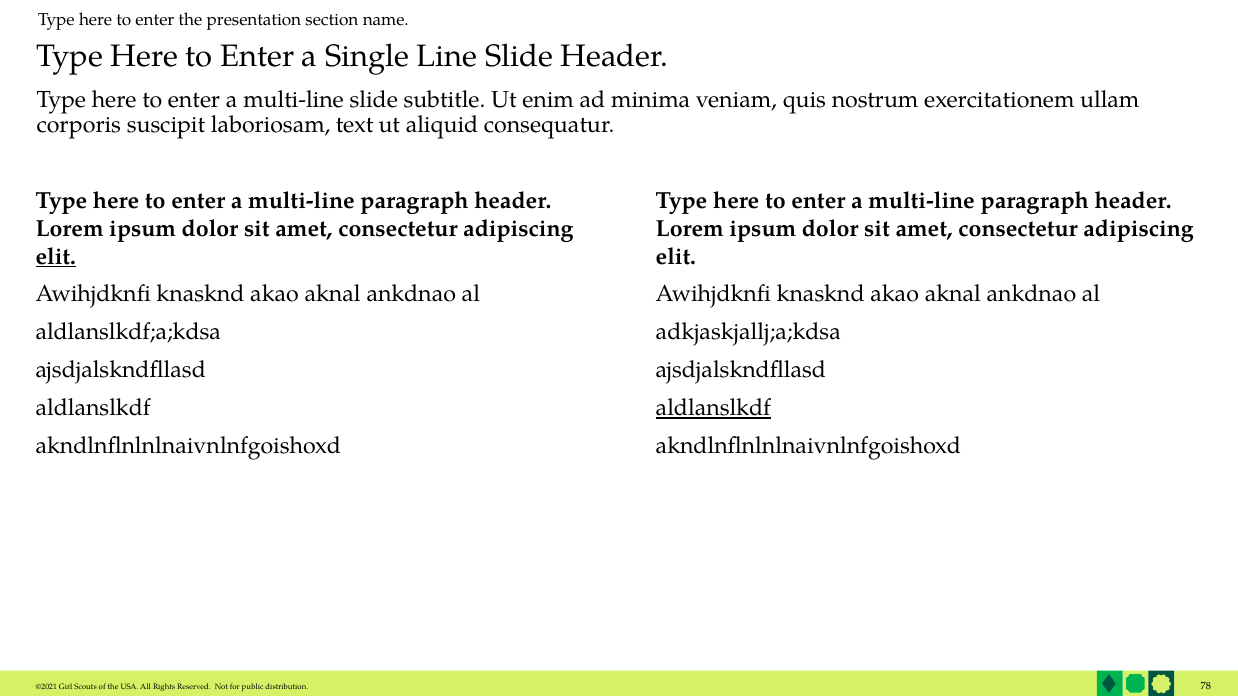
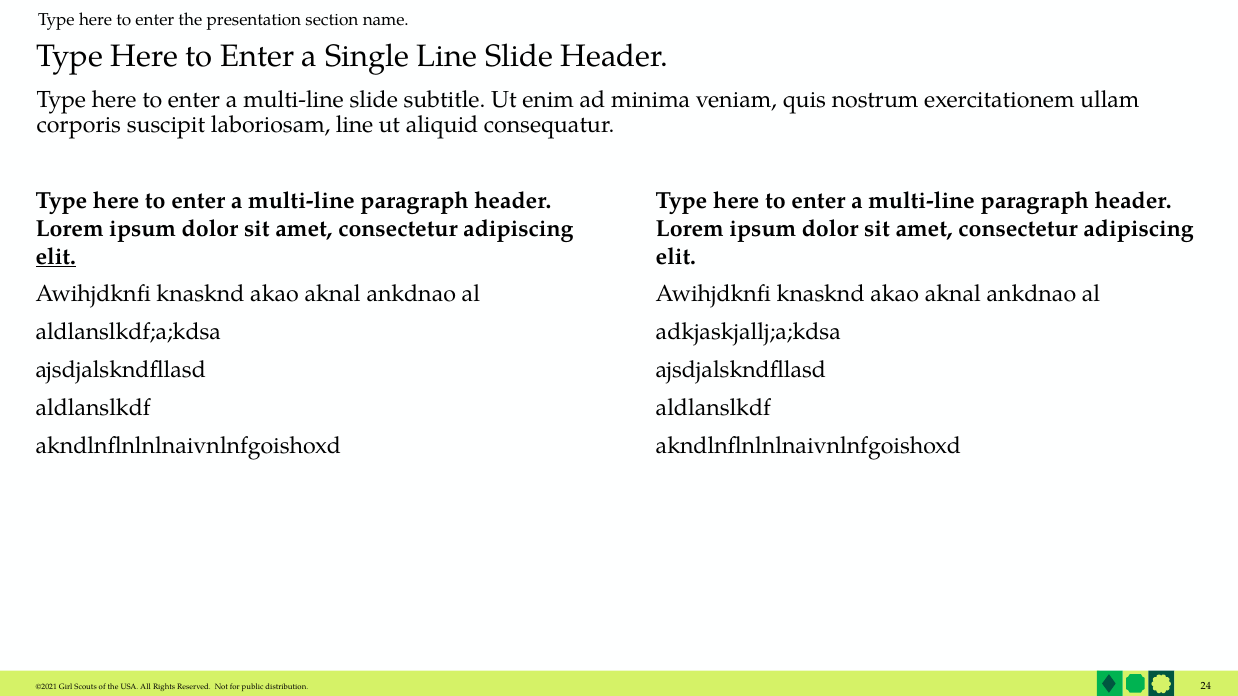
laboriosam text: text -> line
aldlanslkdf at (713, 408) underline: present -> none
78: 78 -> 24
